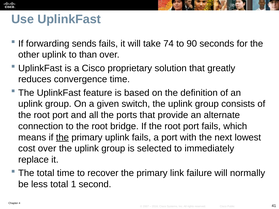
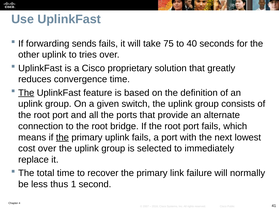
74: 74 -> 75
90: 90 -> 40
than: than -> tries
The at (26, 93) underline: none -> present
less total: total -> thus
